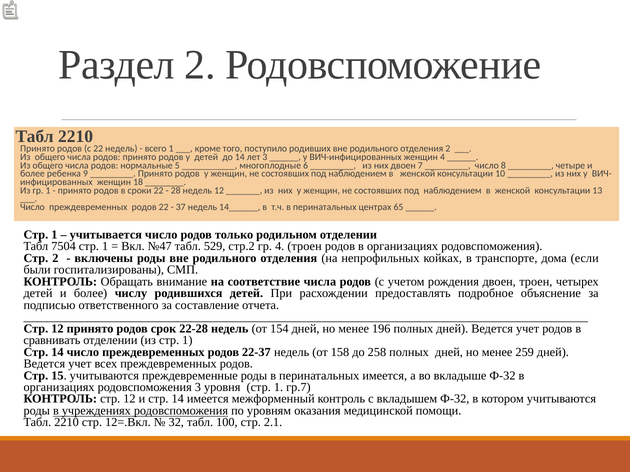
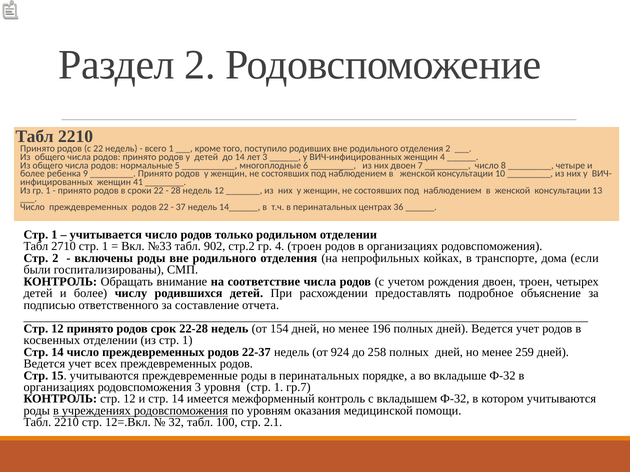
18: 18 -> 41
65: 65 -> 36
7504: 7504 -> 2710
№47: №47 -> №33
529: 529 -> 902
сравнивать: сравнивать -> косвенных
158: 158 -> 924
перинатальных имеется: имеется -> порядке
